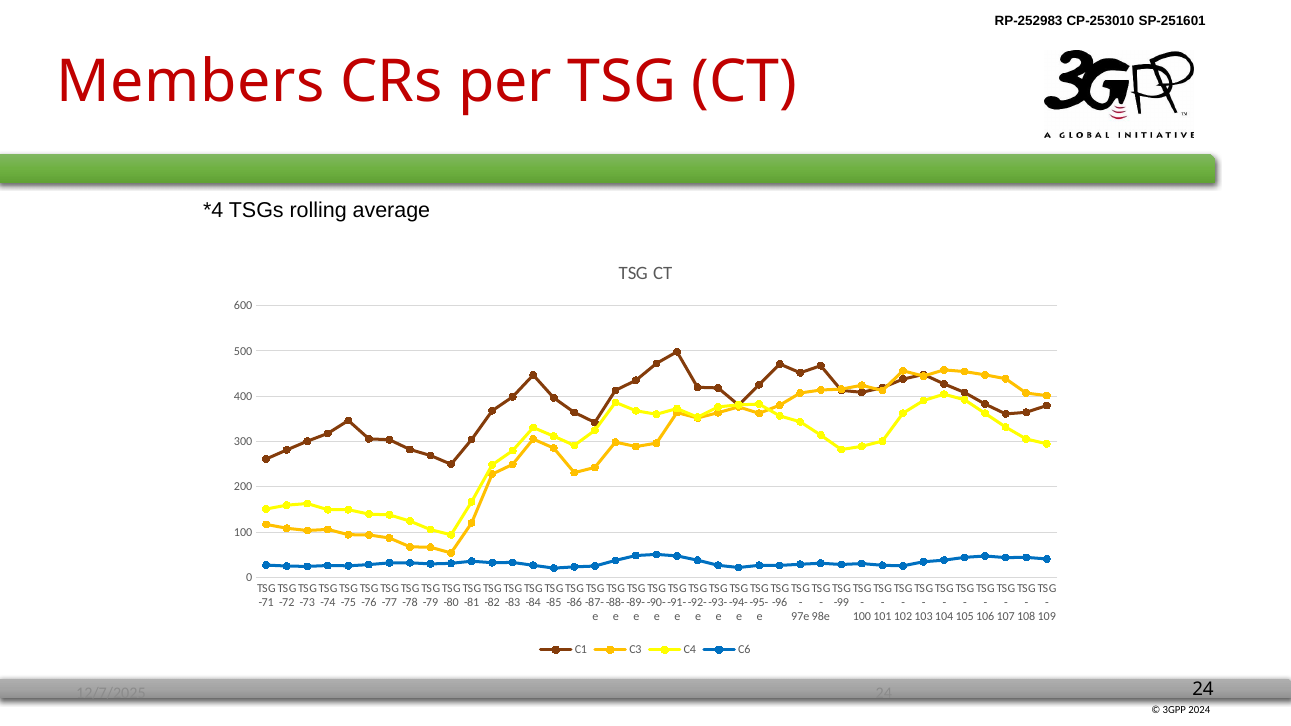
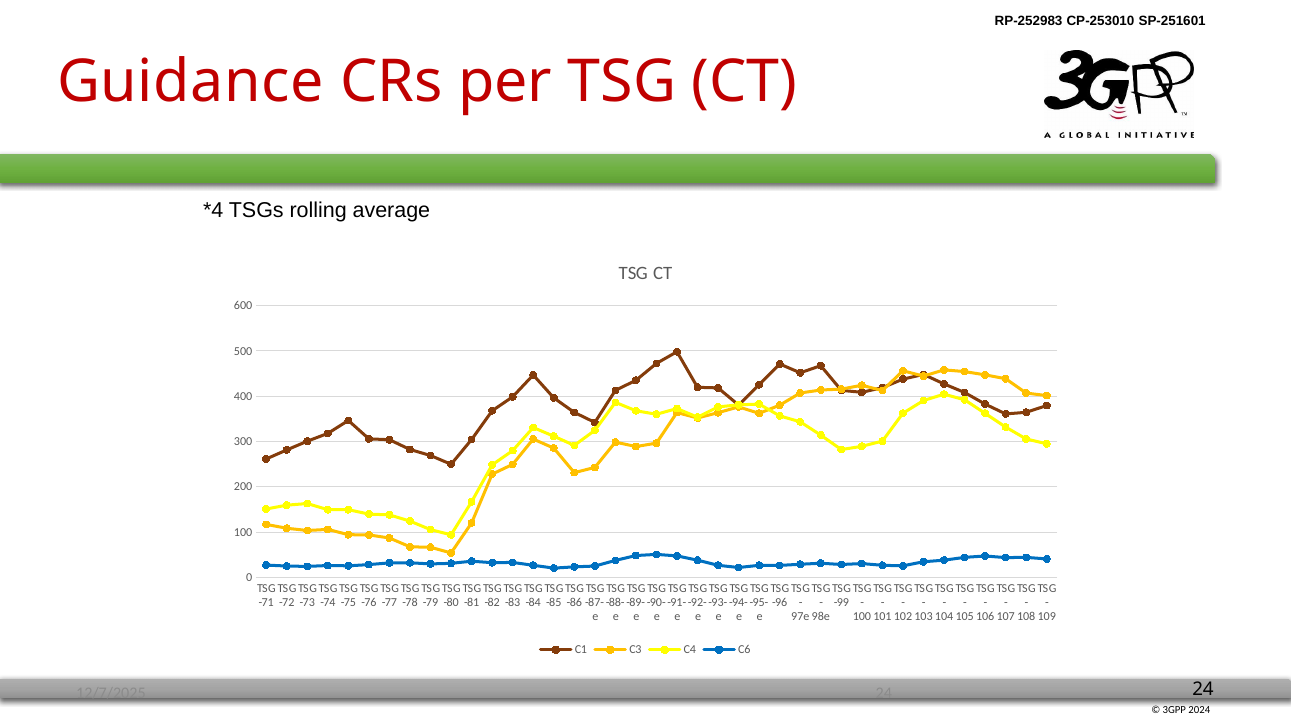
Members: Members -> Guidance
